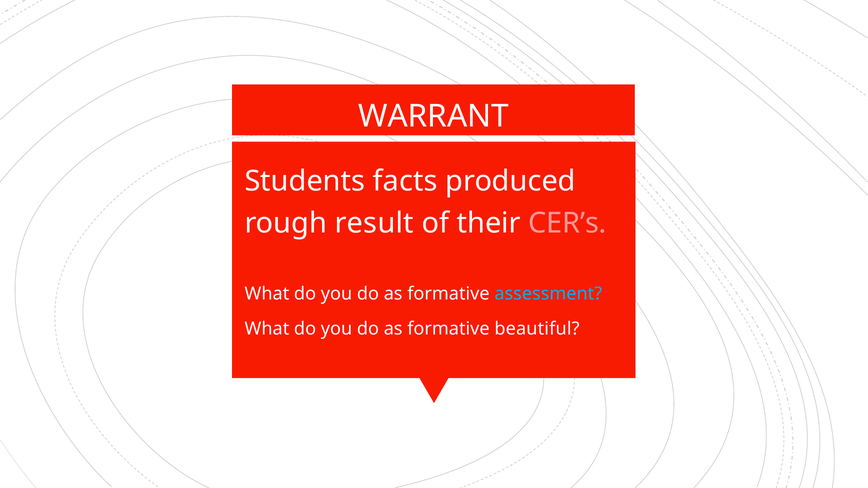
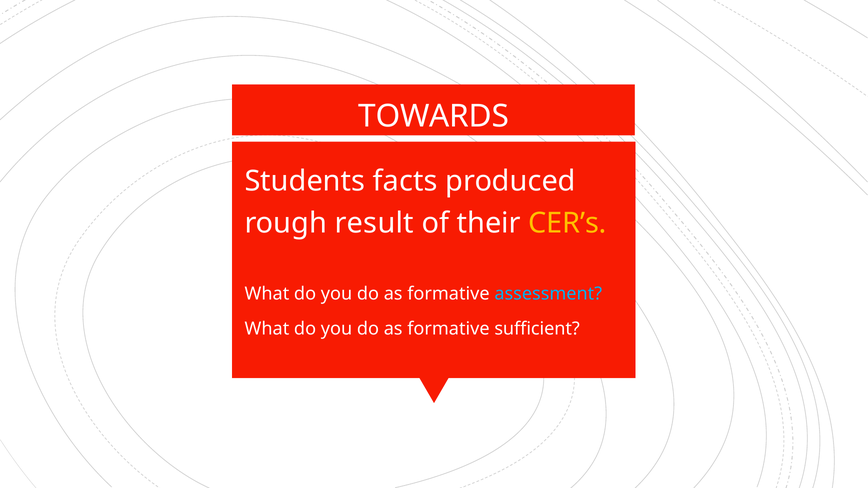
WARRANT: WARRANT -> TOWARDS
CER’s colour: pink -> yellow
beautiful: beautiful -> sufficient
